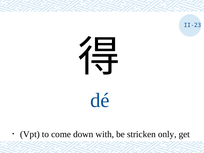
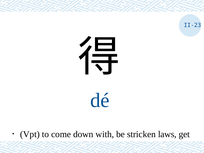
only: only -> laws
